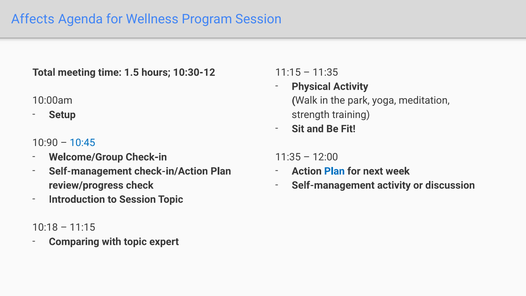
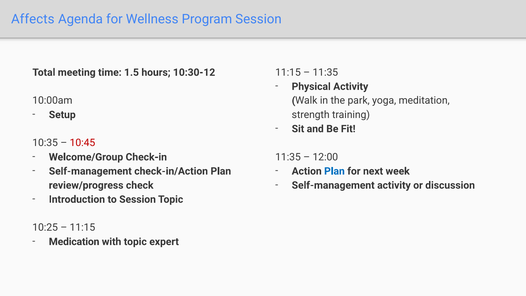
10:90: 10:90 -> 10:35
10:45 colour: blue -> red
10:18: 10:18 -> 10:25
Comparing: Comparing -> Medication
